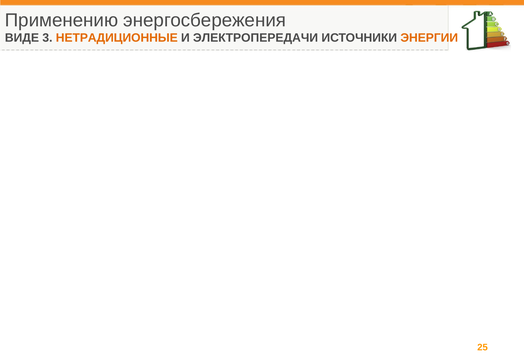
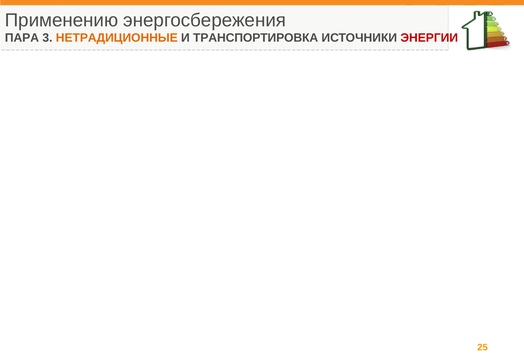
ВИДЕ: ВИДЕ -> ПАРА
ЭЛЕКТРОПЕРЕДАЧИ: ЭЛЕКТРОПЕРЕДАЧИ -> ТРАНСПОРТИРОВКА
ЭНЕРГИИ colour: orange -> red
